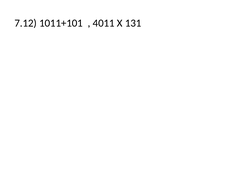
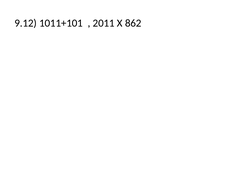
7.12: 7.12 -> 9.12
4011: 4011 -> 2011
131: 131 -> 862
